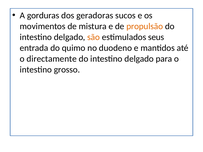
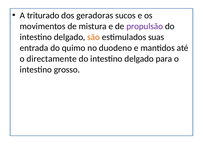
gorduras: gorduras -> triturado
propulsão colour: orange -> purple
seus: seus -> suas
